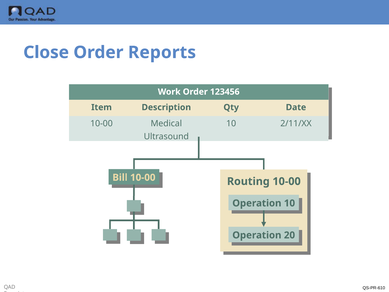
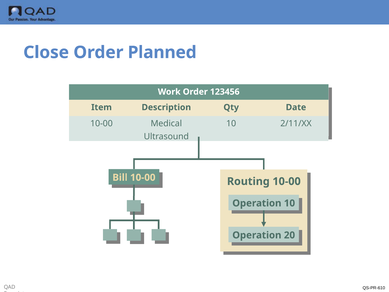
Reports: Reports -> Planned
